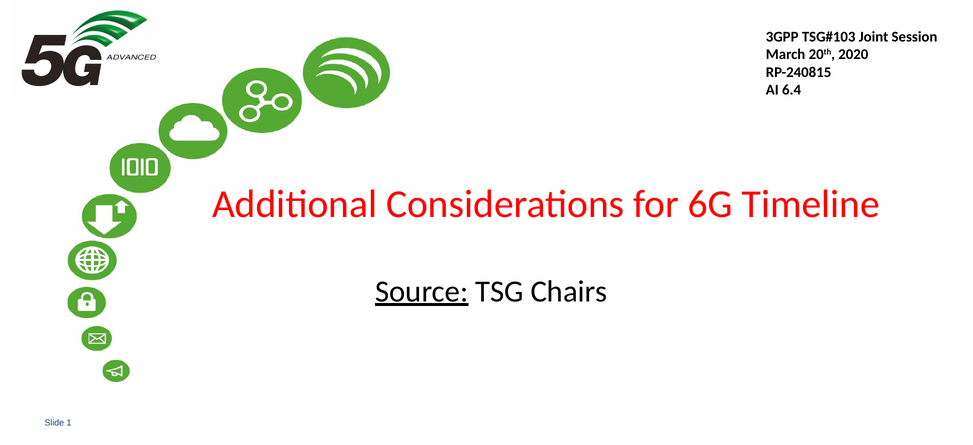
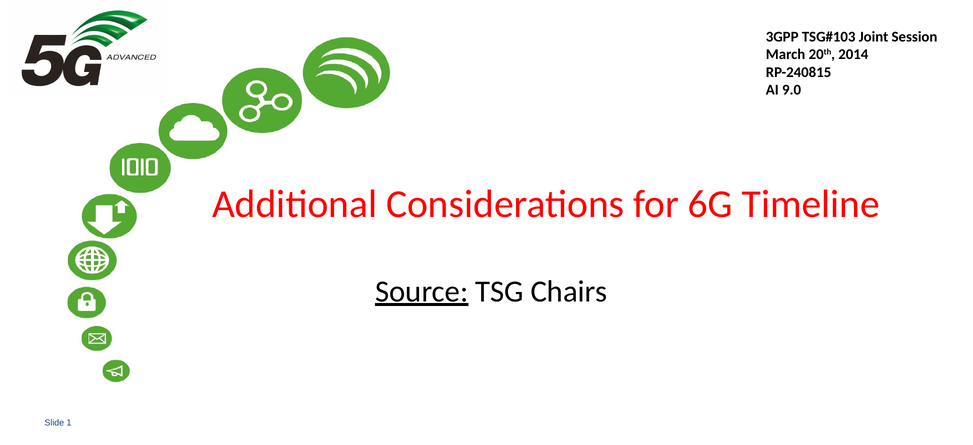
2020: 2020 -> 2014
6.4: 6.4 -> 9.0
